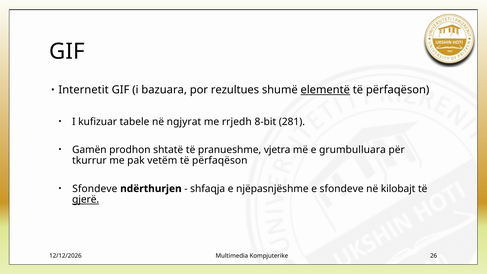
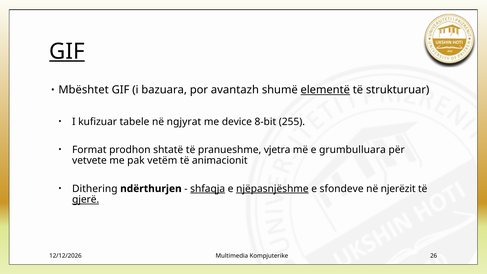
GIF at (67, 51) underline: none -> present
Internetit: Internetit -> Mbështet
rezultues: rezultues -> avantazh
përfaqëson at (398, 90): përfaqëson -> strukturuar
rrjedh: rrjedh -> device
281: 281 -> 255
Gamën: Gamën -> Format
tkurrur: tkurrur -> vetvete
përfaqëson at (220, 161): përfaqëson -> animacionit
Sfondeve at (95, 189): Sfondeve -> Dithering
shfaqja underline: none -> present
njëpasnjëshme underline: none -> present
kilobajt: kilobajt -> njerëzit
